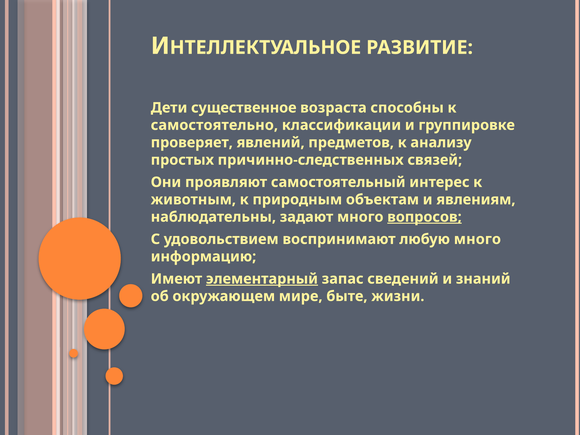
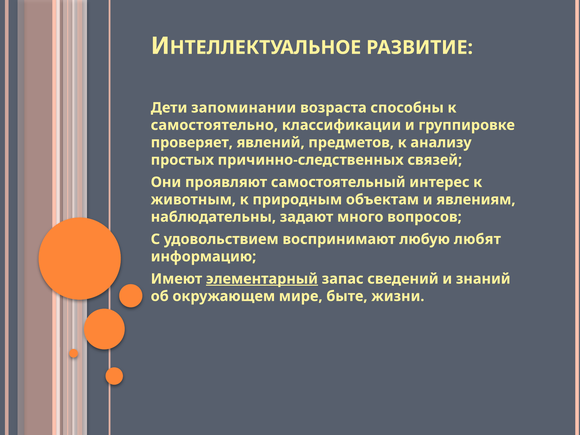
существенное: существенное -> запоминании
вопросов underline: present -> none
любую много: много -> любят
